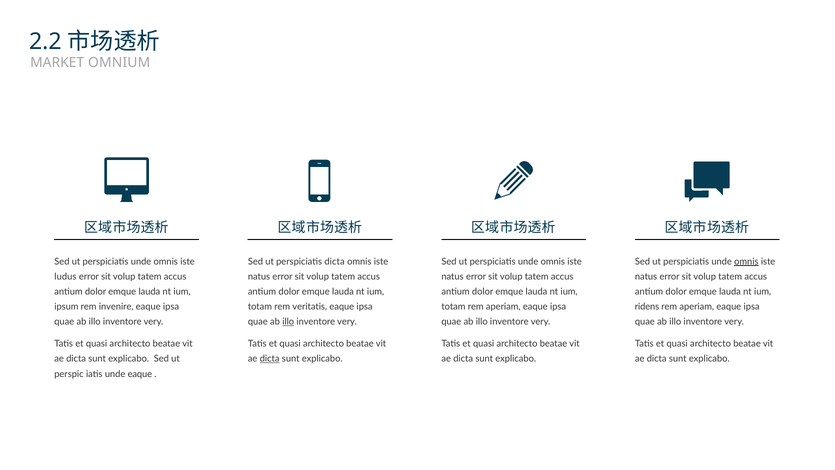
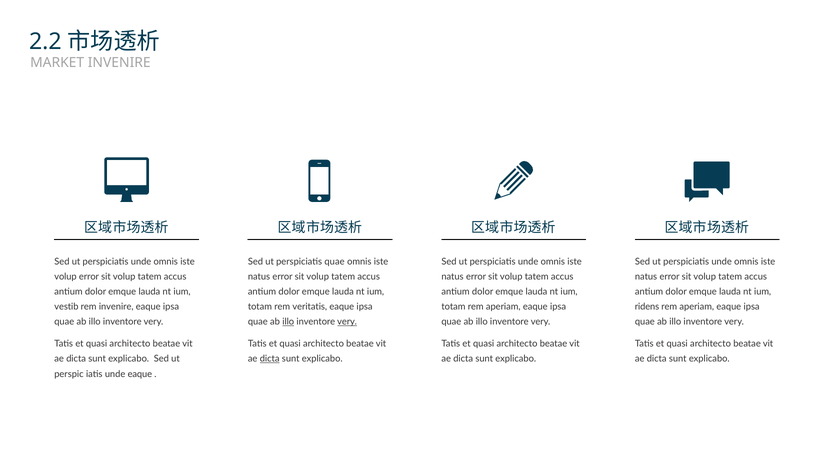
MARKET OMNIUM: OMNIUM -> INVENIRE
perspiciatis dicta: dicta -> quae
omnis at (746, 261) underline: present -> none
ludus at (65, 276): ludus -> volup
ipsum: ipsum -> vestib
very at (347, 322) underline: none -> present
